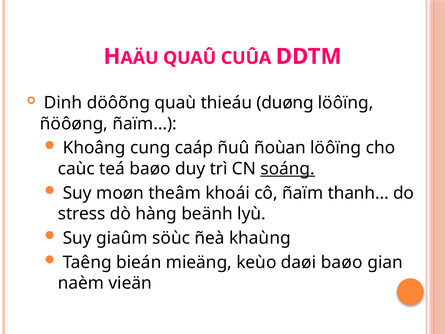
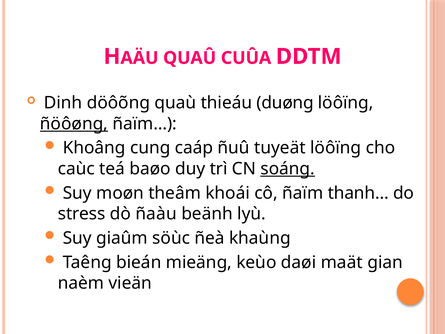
ñöôøng underline: none -> present
ñoùan: ñoùan -> tuyeät
hàng: hàng -> ñaàu
daøi baøo: baøo -> maät
